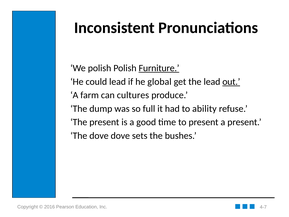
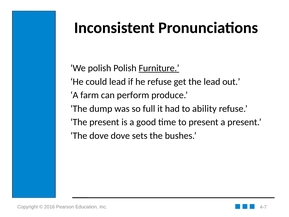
he global: global -> refuse
out underline: present -> none
cultures: cultures -> perform
